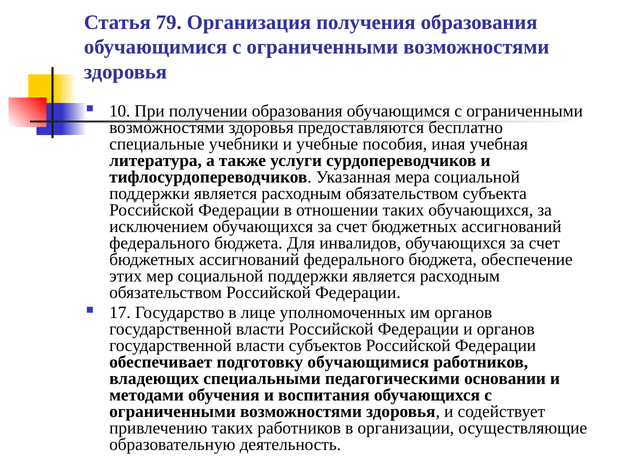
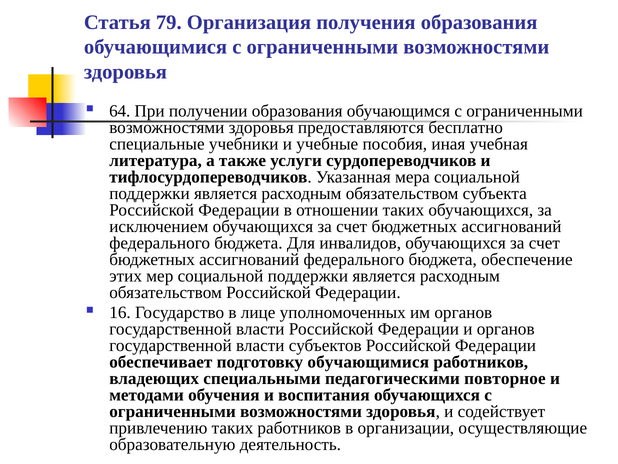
10: 10 -> 64
17: 17 -> 16
основании: основании -> повторное
